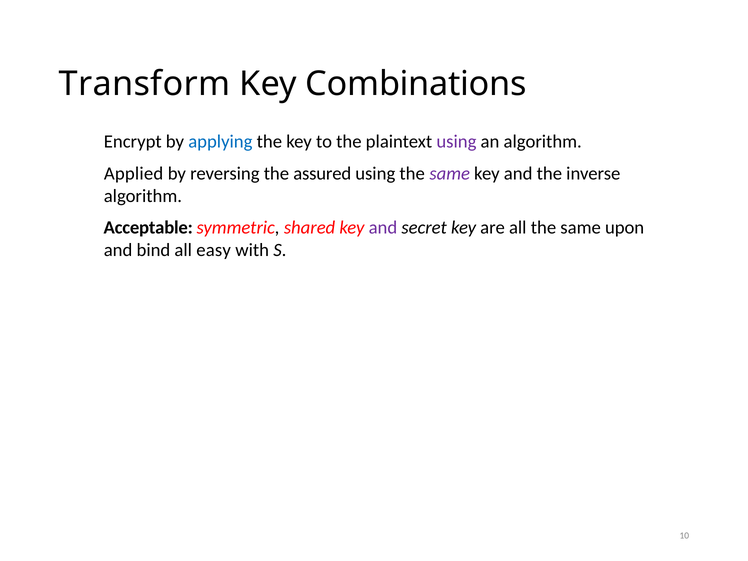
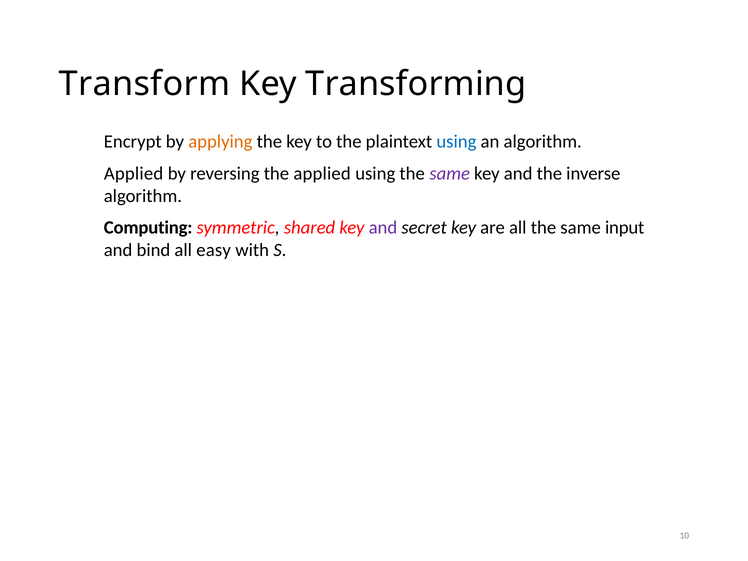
Combinations: Combinations -> Transforming
applying colour: blue -> orange
using at (456, 142) colour: purple -> blue
the assured: assured -> applied
Acceptable: Acceptable -> Computing
upon: upon -> input
